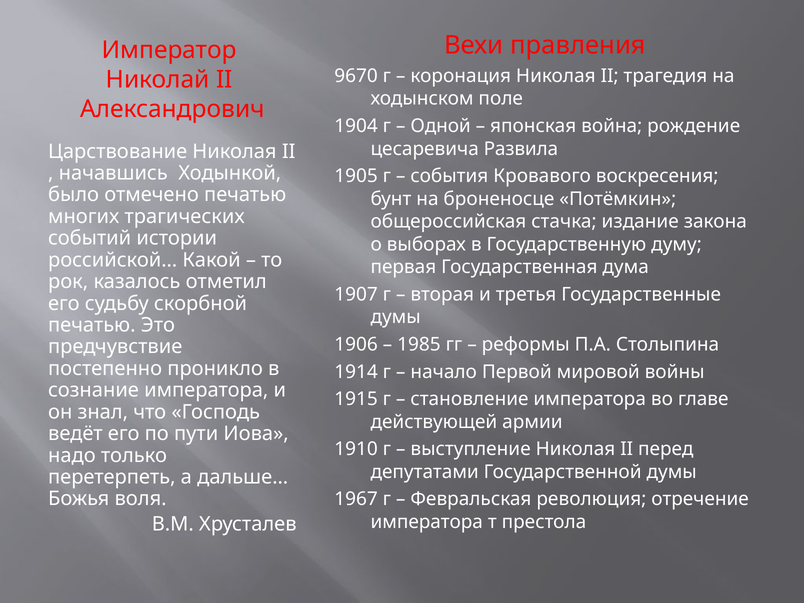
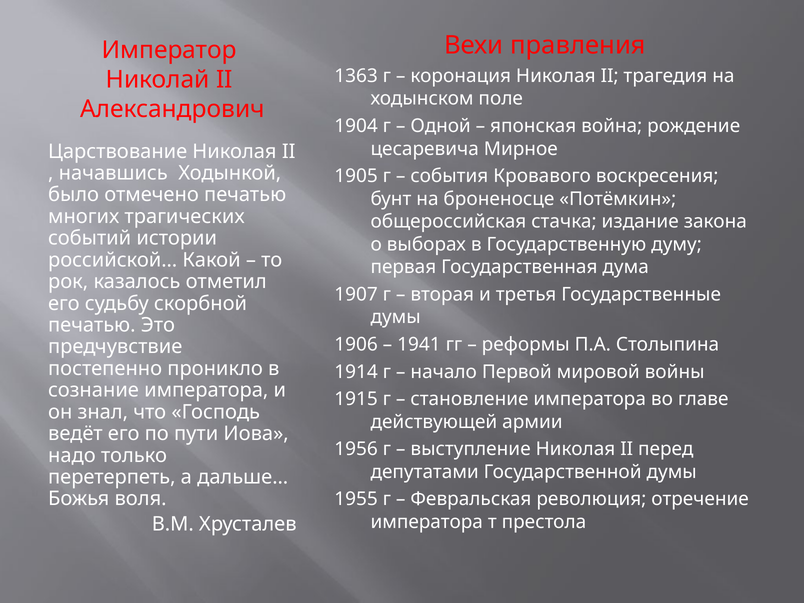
9670: 9670 -> 1363
Развила: Развила -> Мирное
1985: 1985 -> 1941
1910: 1910 -> 1956
1967: 1967 -> 1955
